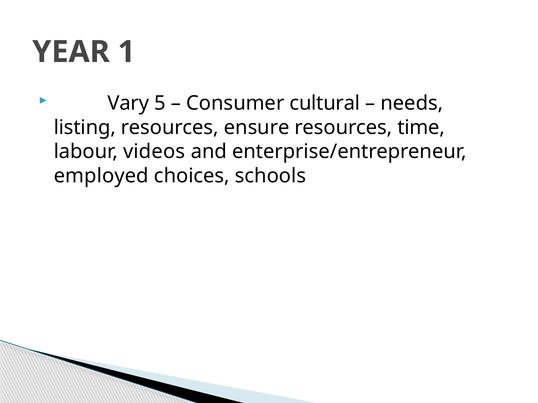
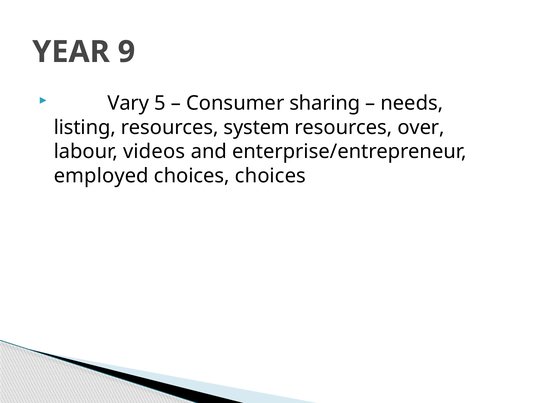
1: 1 -> 9
cultural: cultural -> sharing
ensure: ensure -> system
time: time -> over
choices schools: schools -> choices
